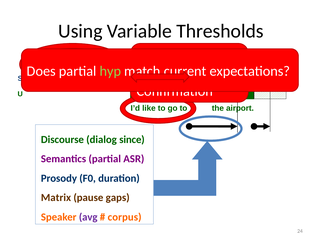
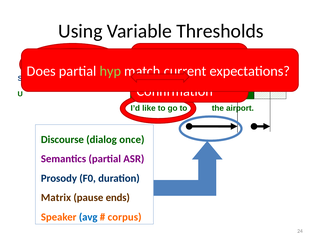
since: since -> once
gaps: gaps -> ends
avg colour: purple -> blue
